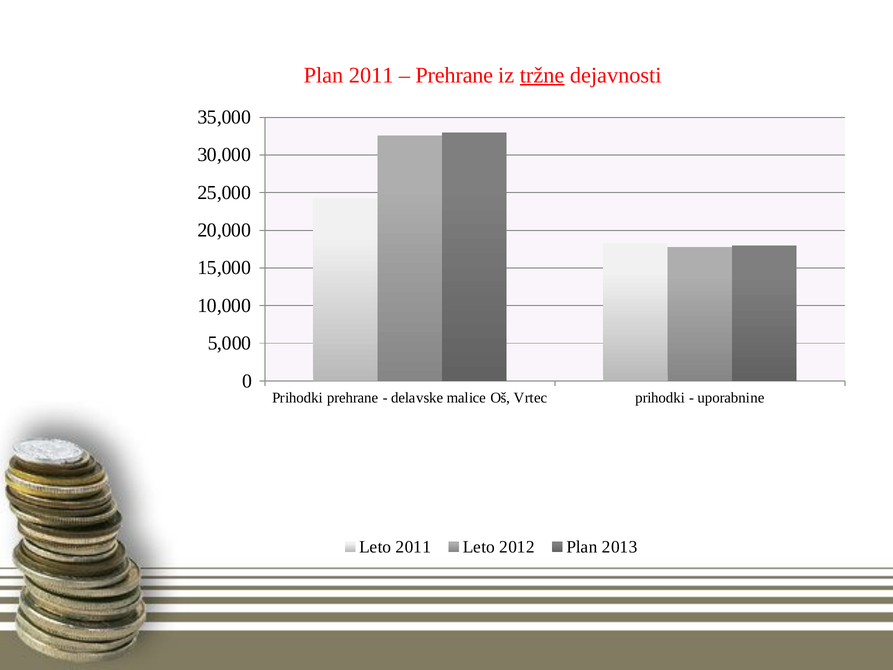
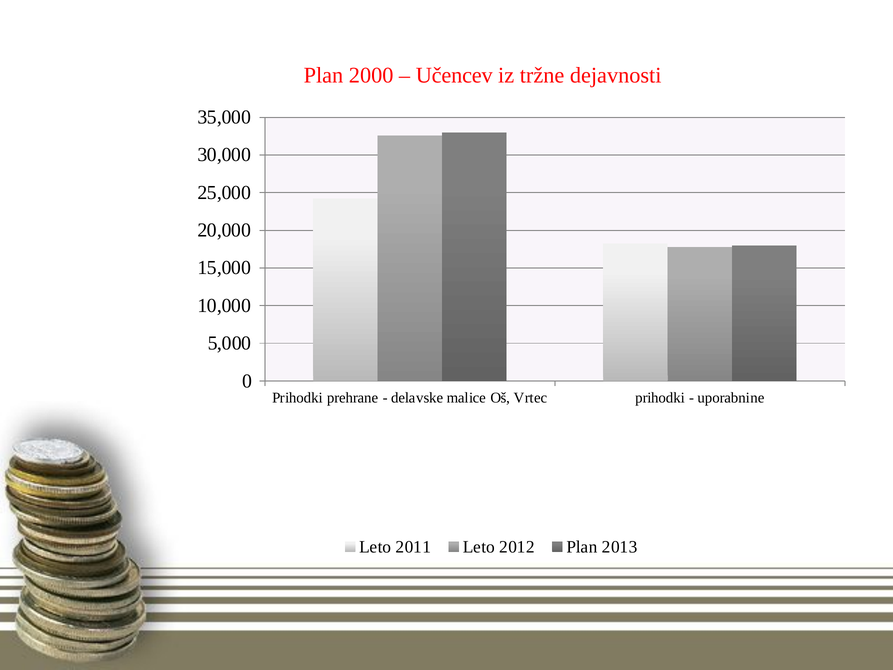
Plan 2011: 2011 -> 2000
Prehrane at (454, 75): Prehrane -> Učencev
tržne underline: present -> none
